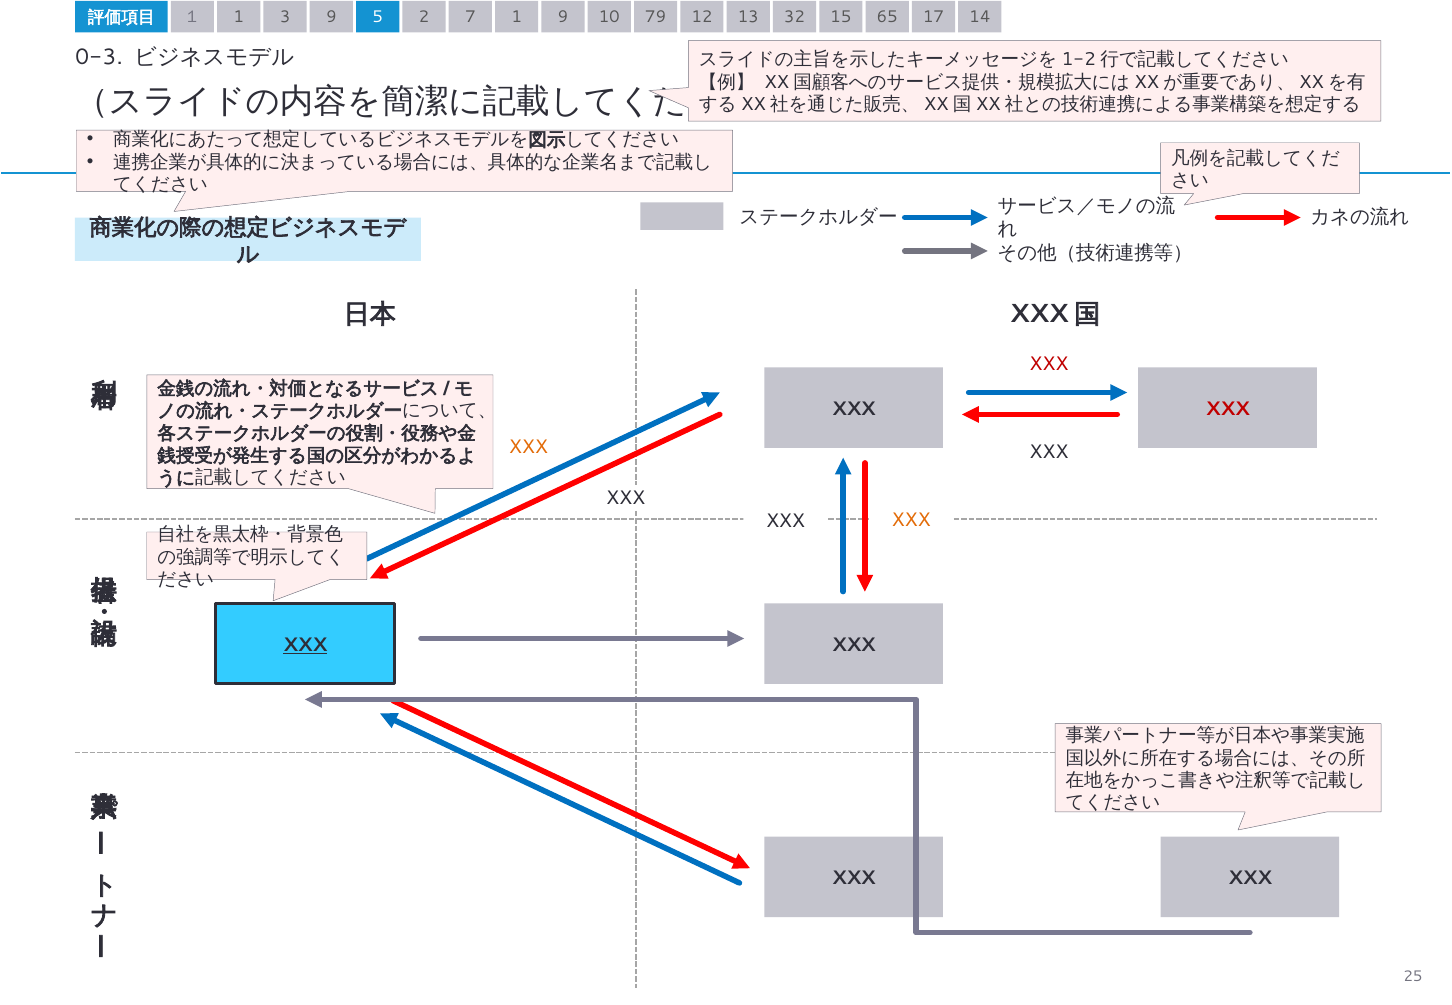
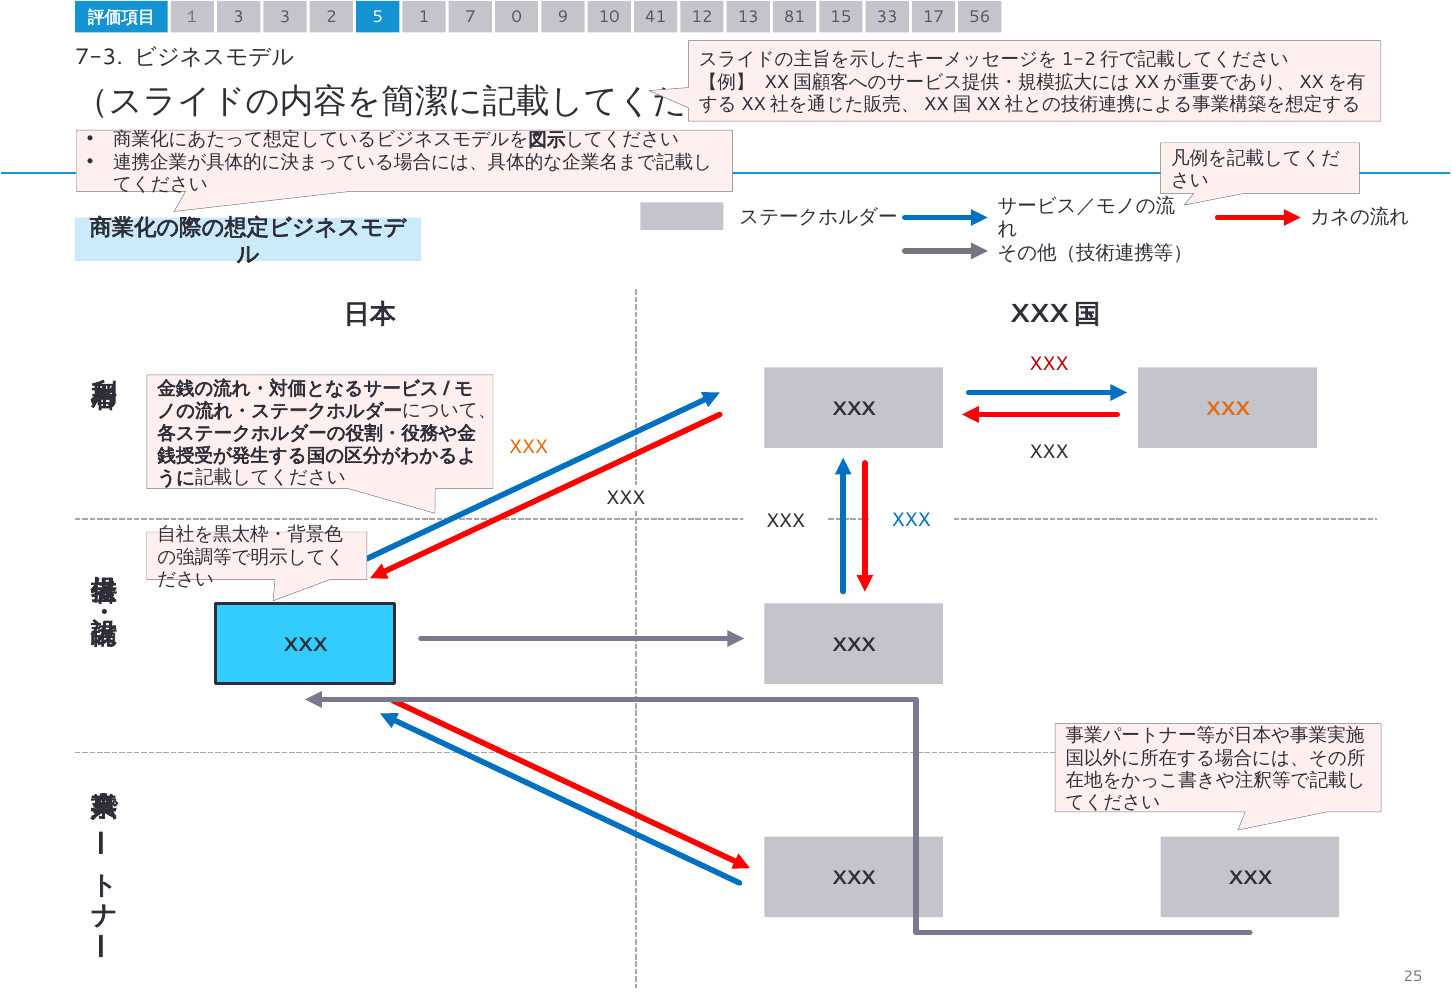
１ 1: 1 -> 3
3 9: 9 -> 2
2: 2 -> 1
7 1: 1 -> 0
79: 79 -> 41
32: 32 -> 81
65: 65 -> 33
14: 14 -> 56
0-3: 0-3 -> 7-3
XXX at (1228, 409) colour: red -> orange
XXX at (911, 520) colour: orange -> blue
XXX at (305, 645) underline: present -> none
